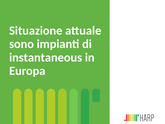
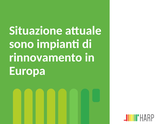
instantaneous: instantaneous -> rinnovamento
